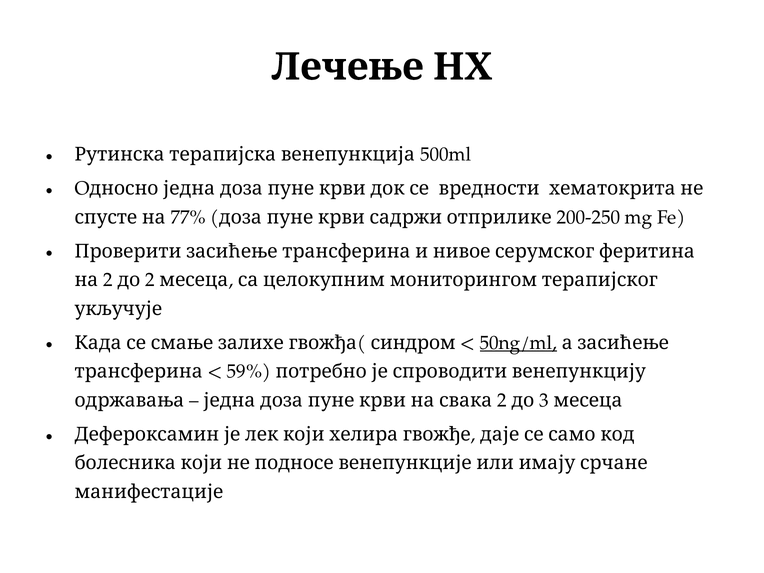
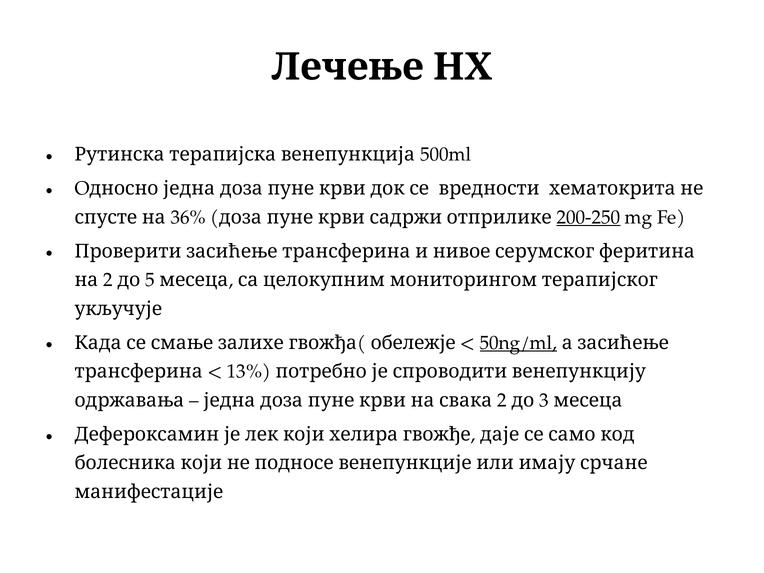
77%: 77% -> 36%
200-250 underline: none -> present
2 2: 2 -> 5
синдром: синдром -> обележје
59%: 59% -> 13%
